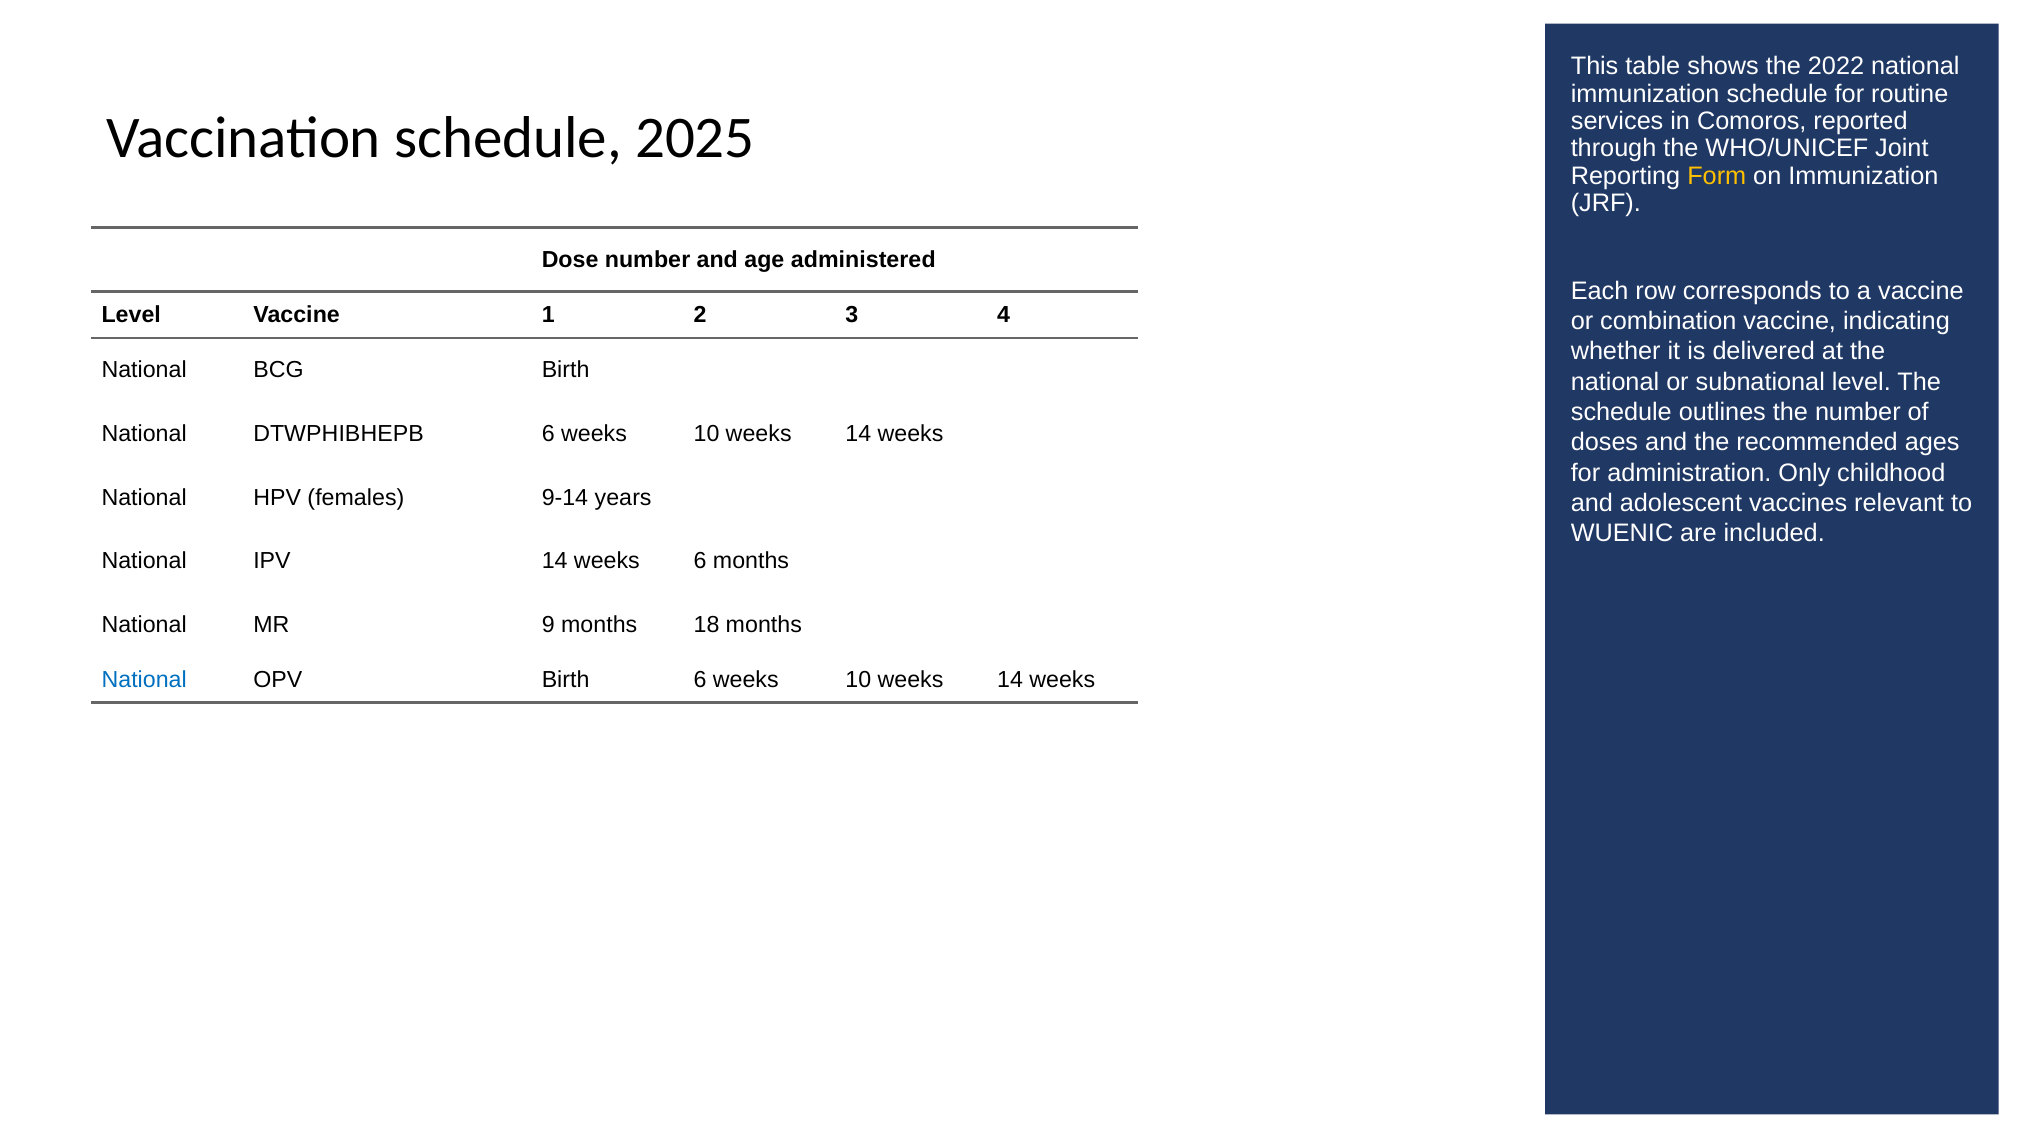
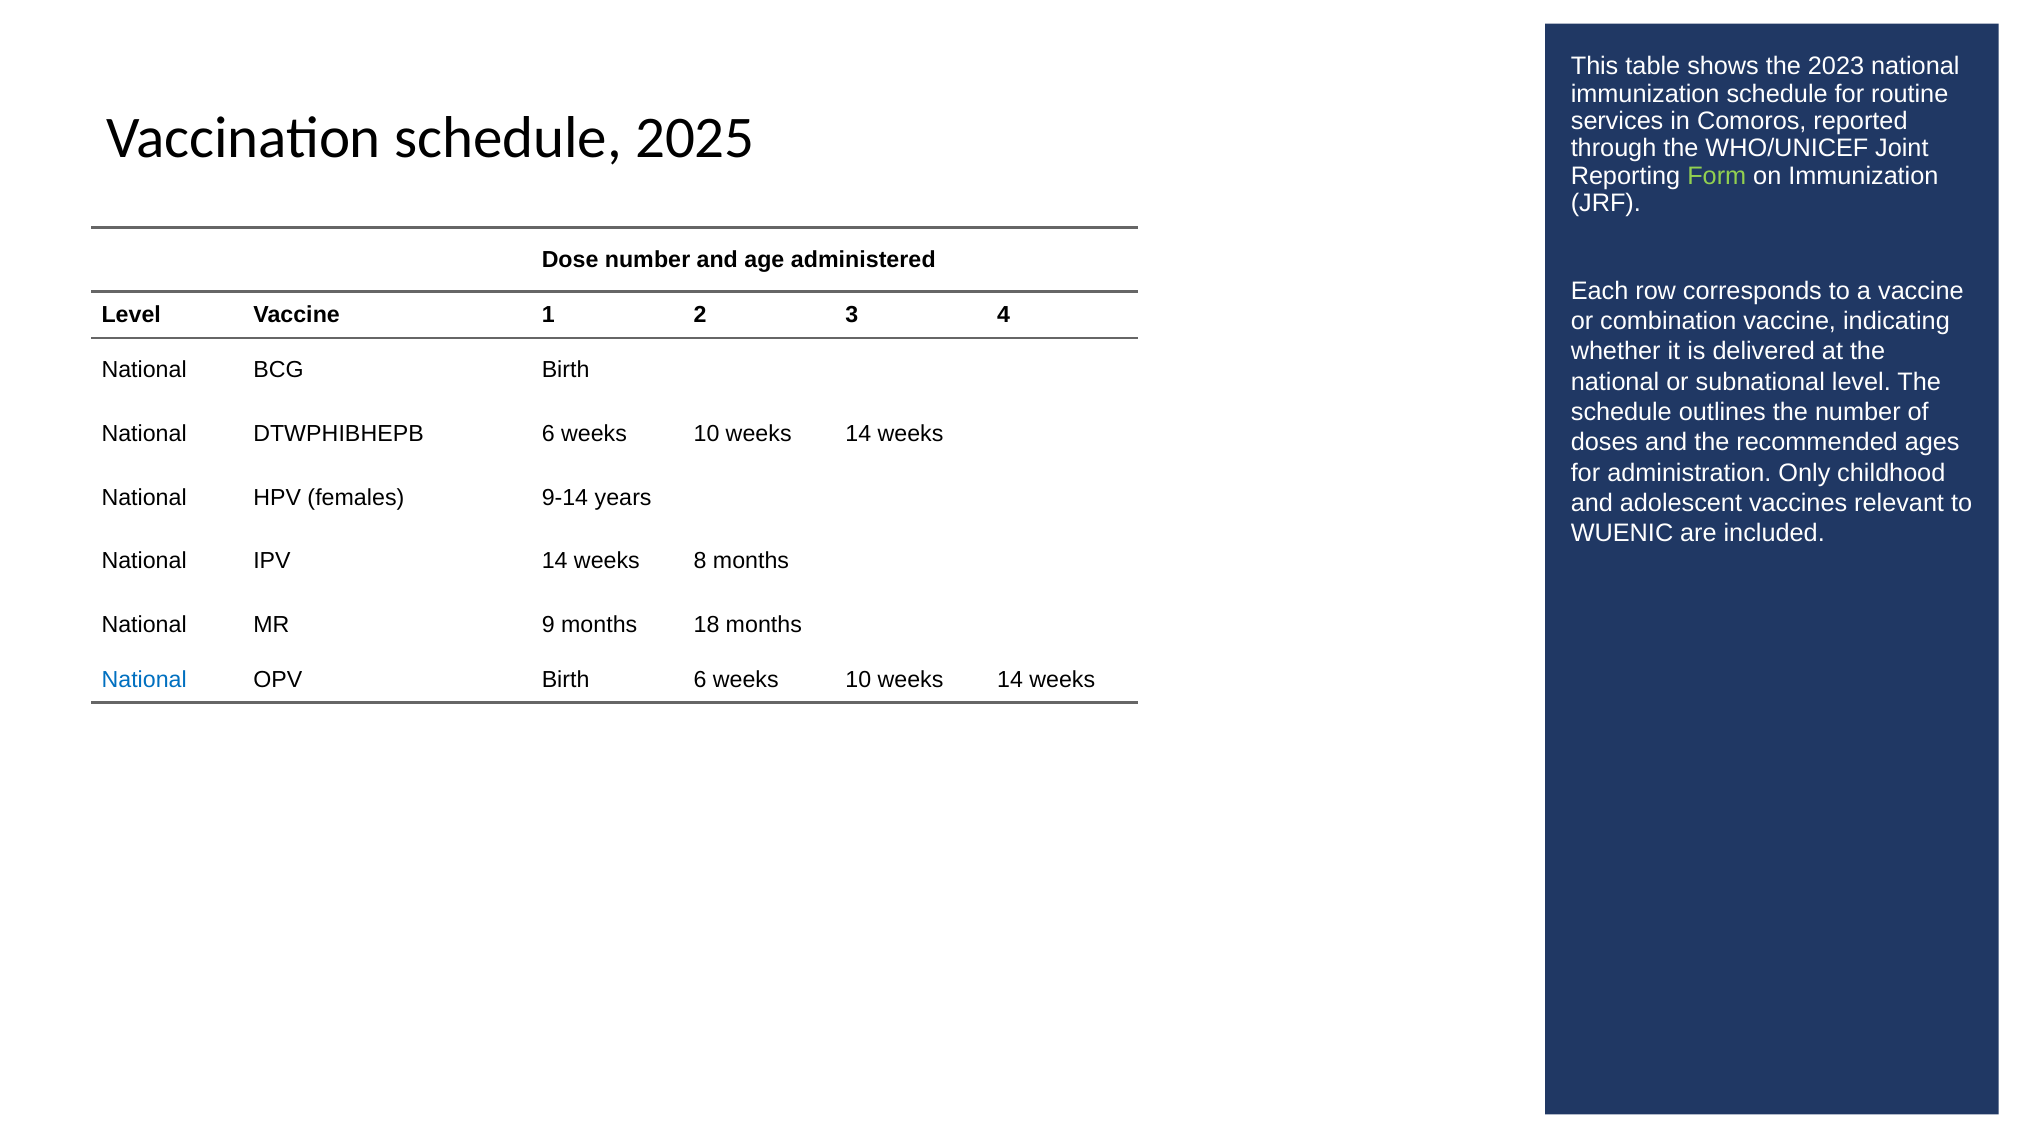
2022: 2022 -> 2023
Form colour: yellow -> light green
weeks 6: 6 -> 8
